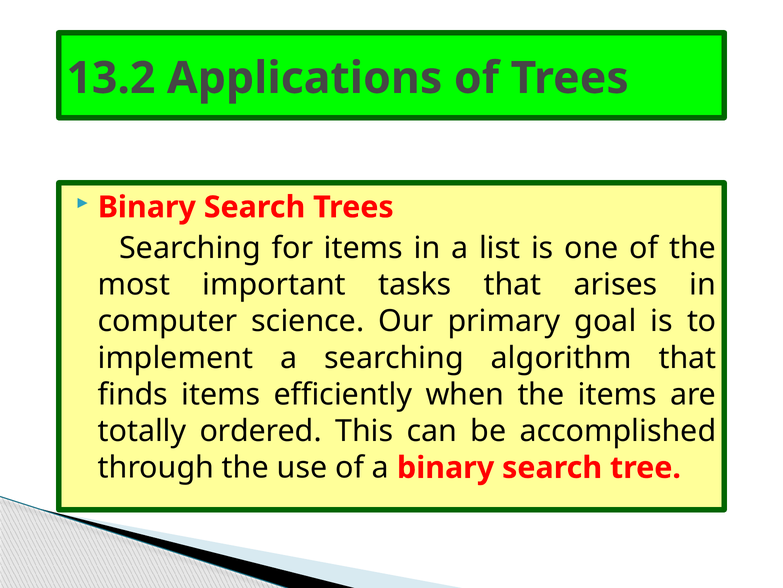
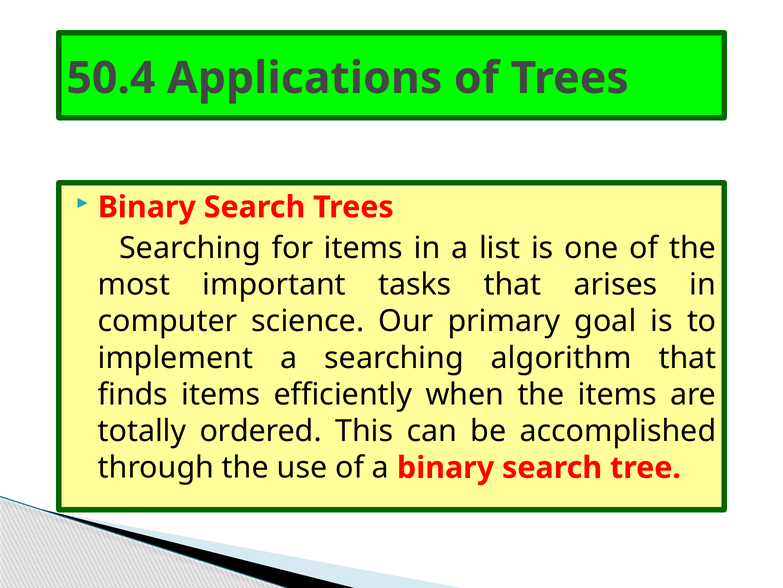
13.2: 13.2 -> 50.4
